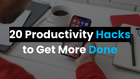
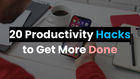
Done colour: light blue -> pink
